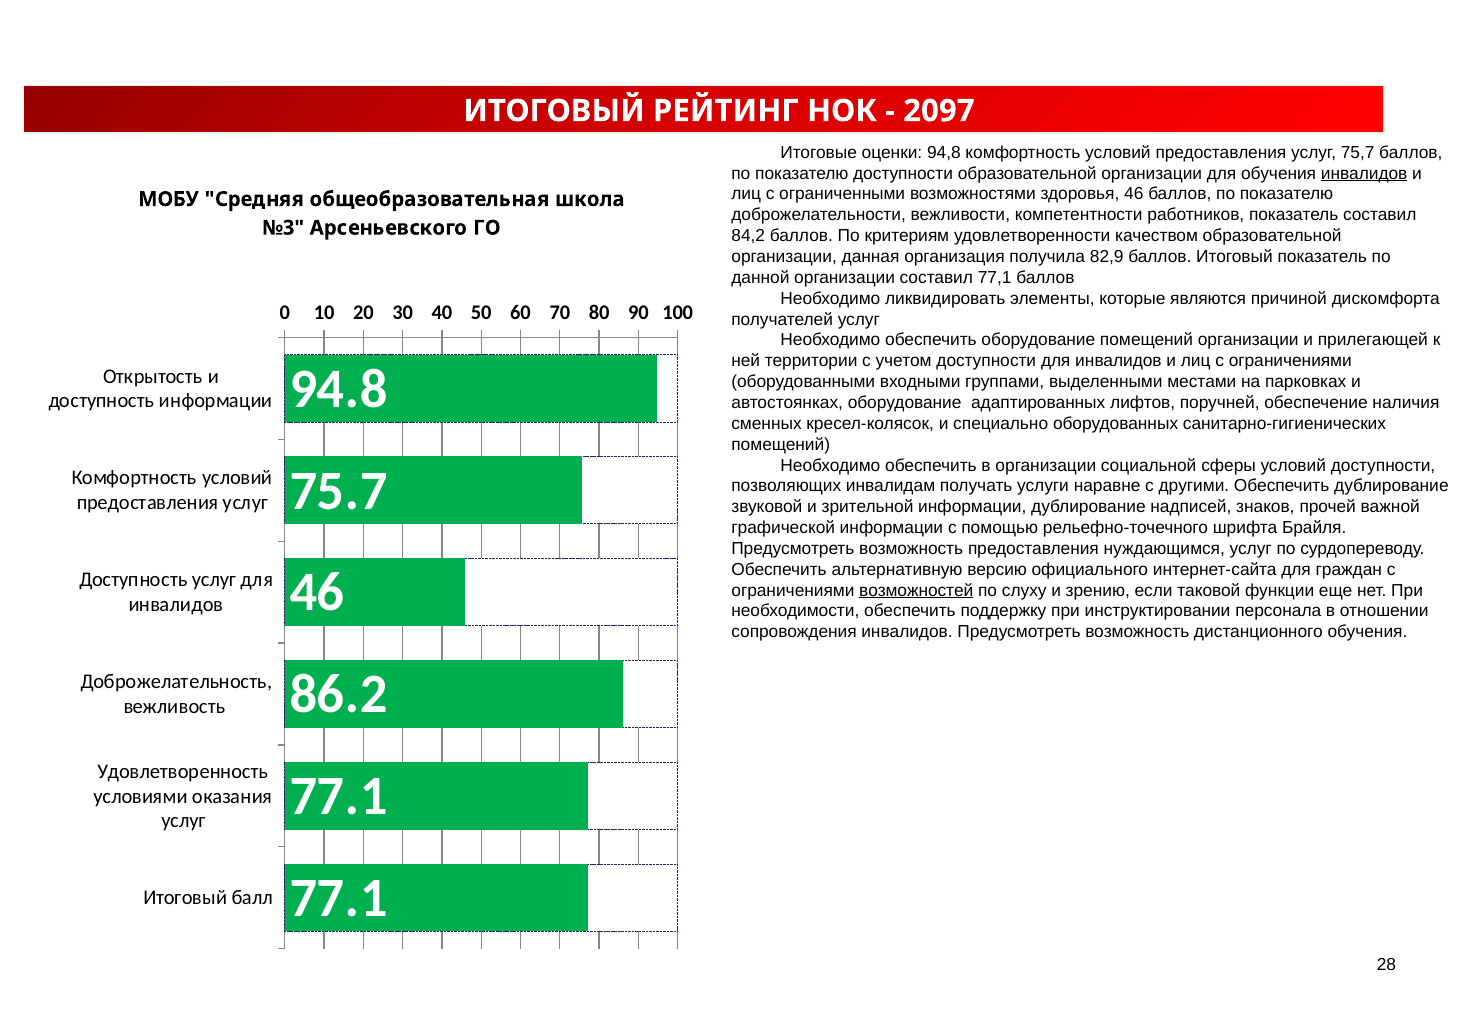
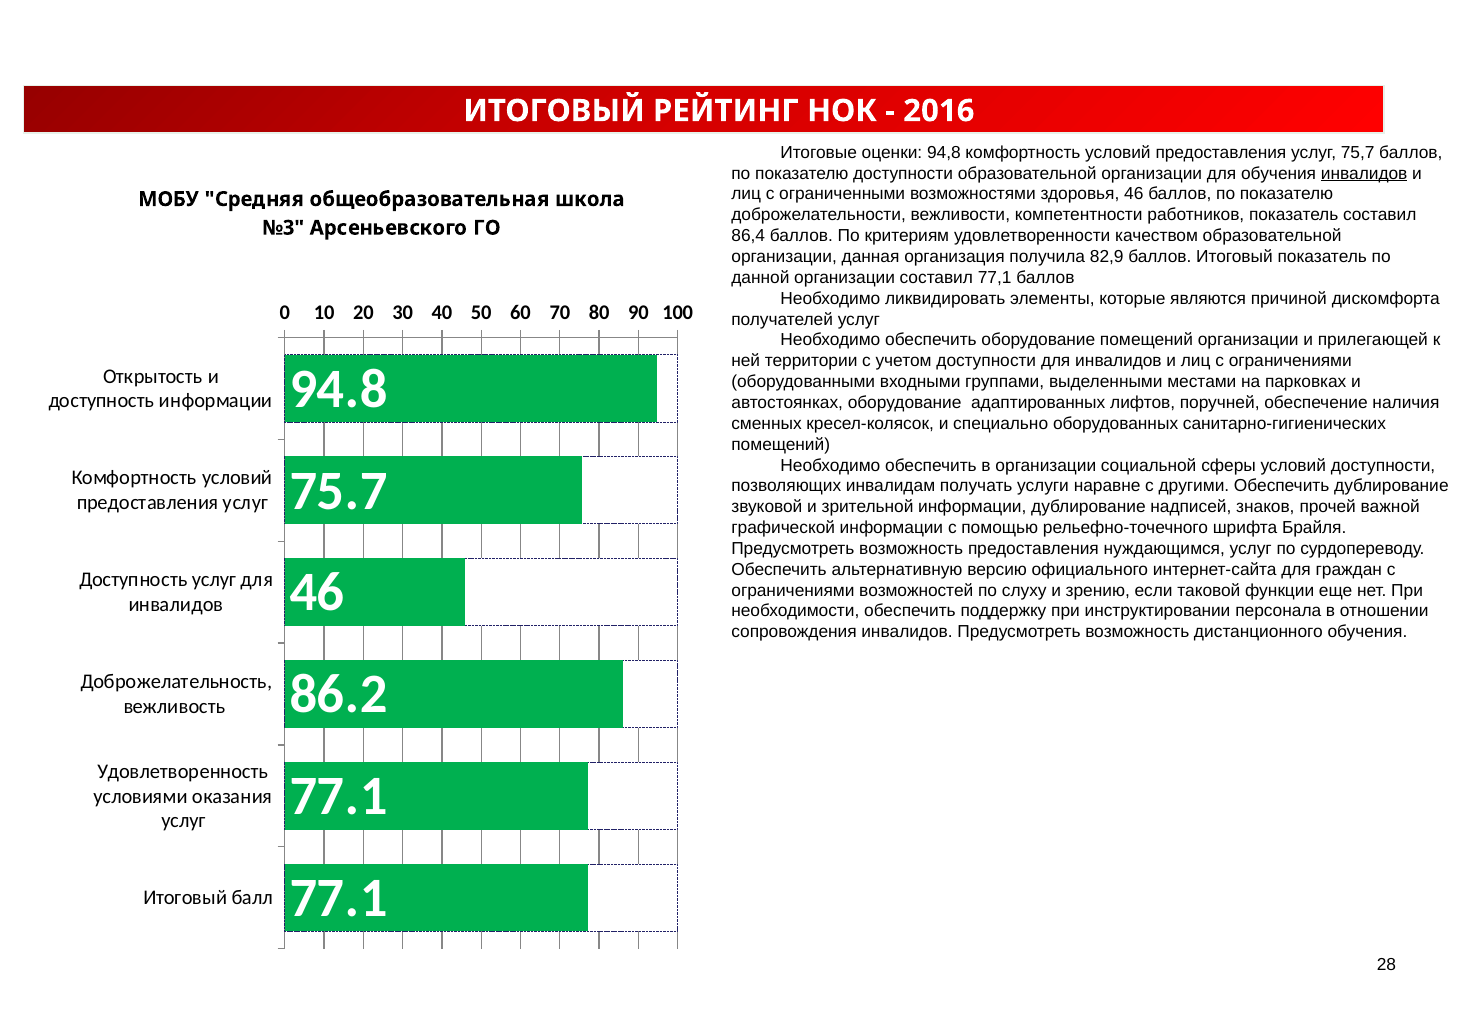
2097: 2097 -> 2016
84,2: 84,2 -> 86,4
возможностей underline: present -> none
